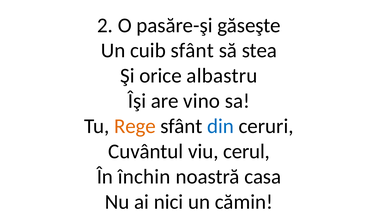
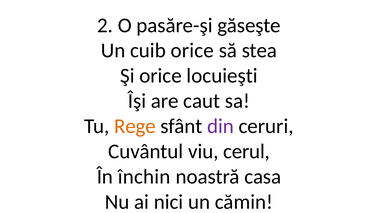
cuib sfânt: sfânt -> orice
albastru: albastru -> locuieşti
vino: vino -> caut
din colour: blue -> purple
